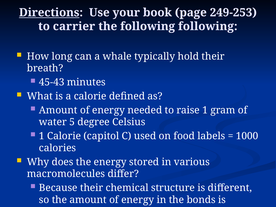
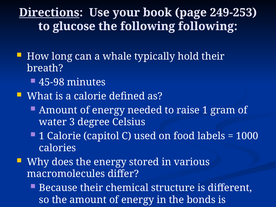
carrier: carrier -> glucose
45-43: 45-43 -> 45-98
5: 5 -> 3
